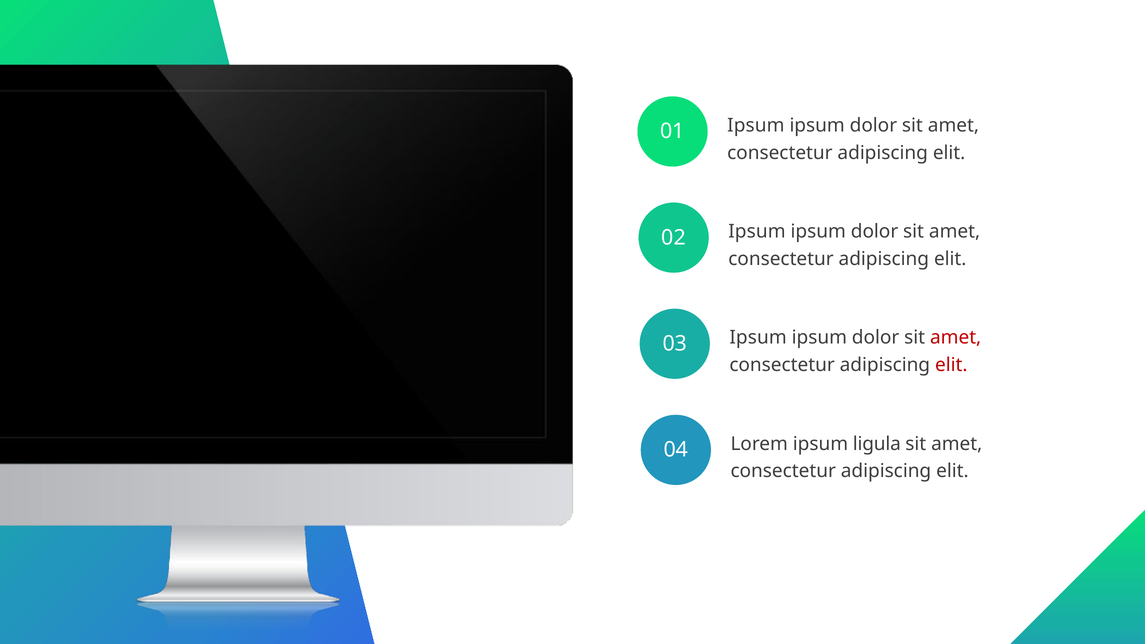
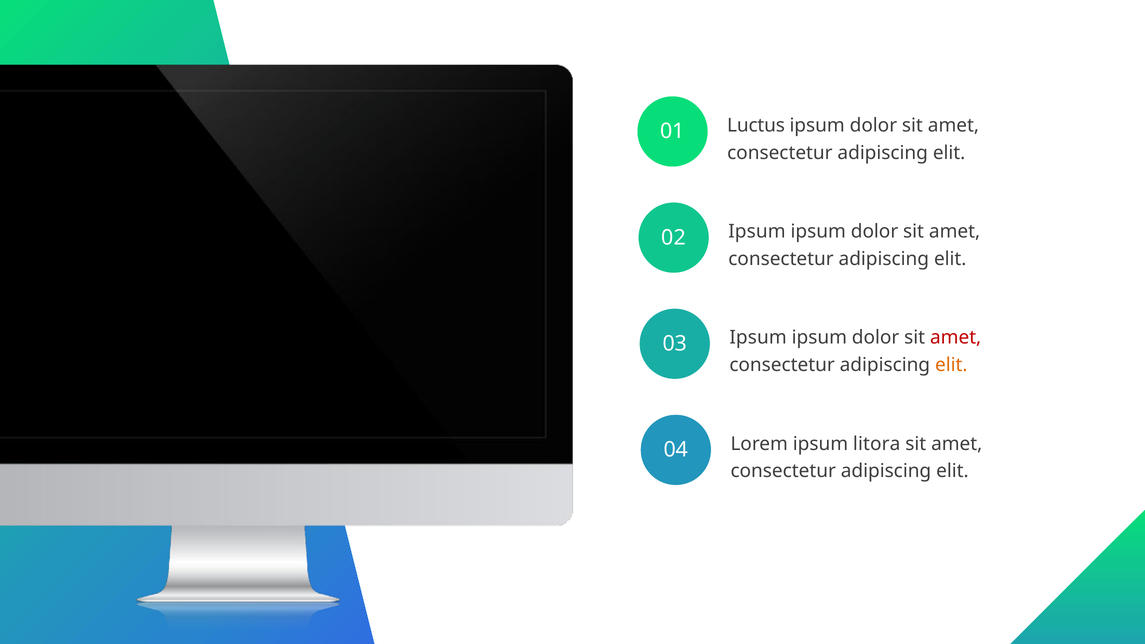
Ipsum at (756, 125): Ipsum -> Luctus
elit at (951, 365) colour: red -> orange
ligula: ligula -> litora
